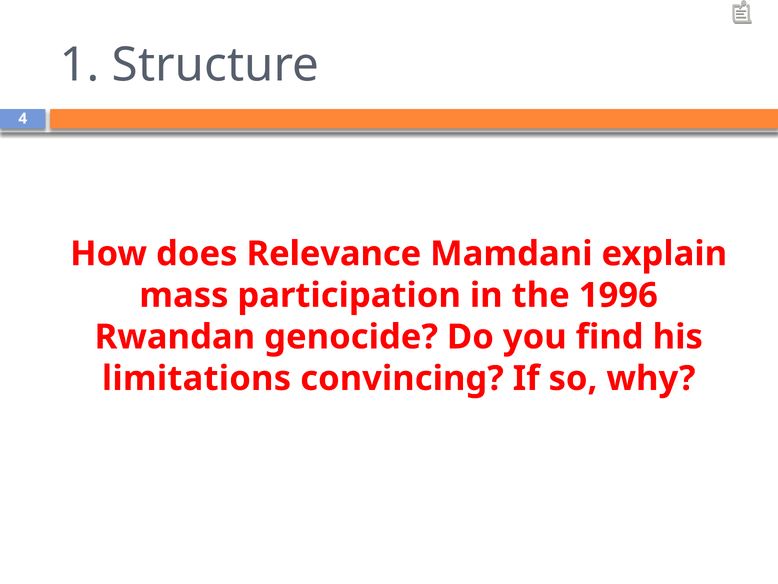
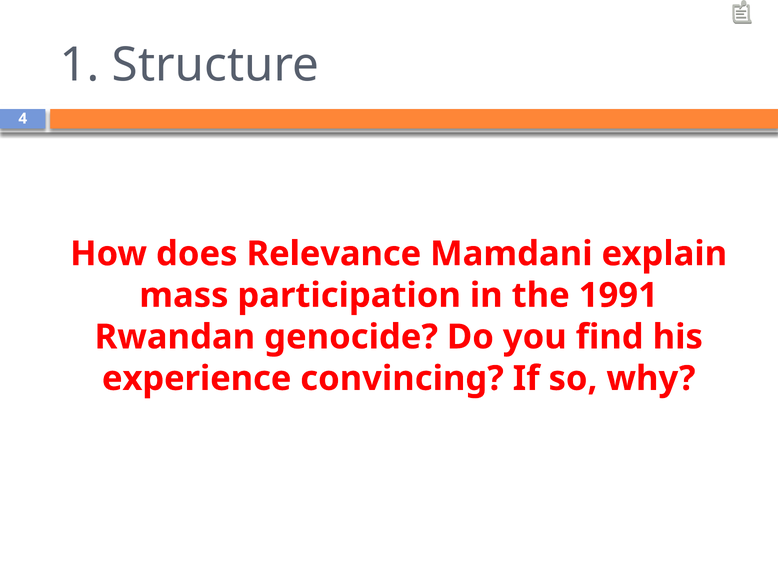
1996: 1996 -> 1991
limitations: limitations -> experience
